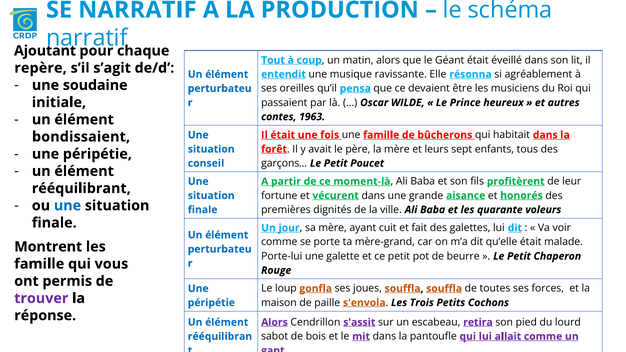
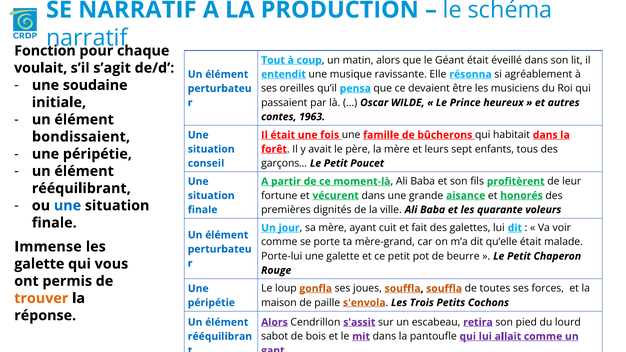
Ajoutant: Ajoutant -> Fonction
repère: repère -> voulait
Montrent: Montrent -> Immense
famille at (39, 264): famille -> galette
trouver colour: purple -> orange
